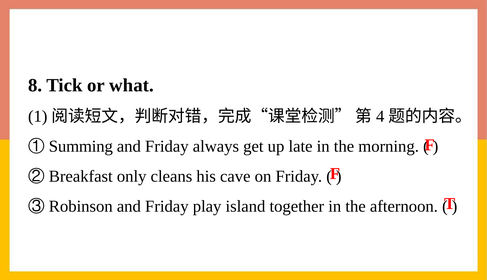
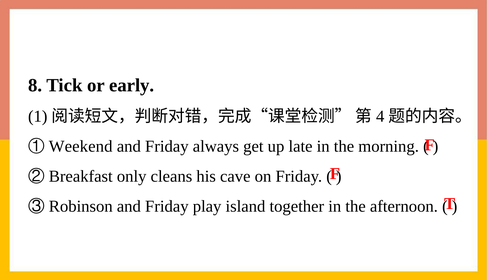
what: what -> early
Summing: Summing -> Weekend
